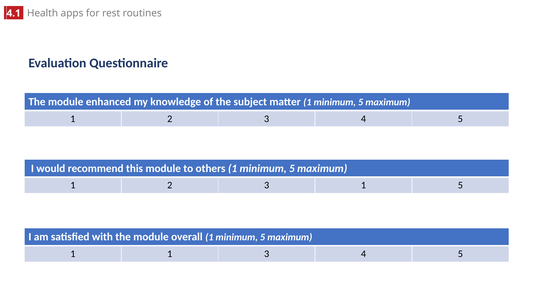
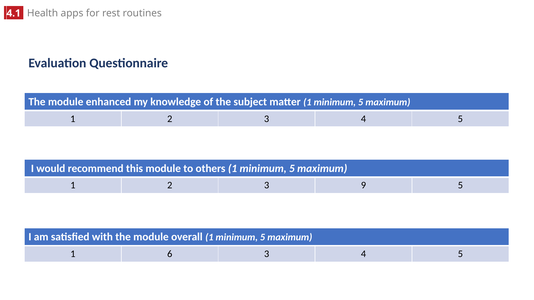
3 1: 1 -> 9
1 1: 1 -> 6
